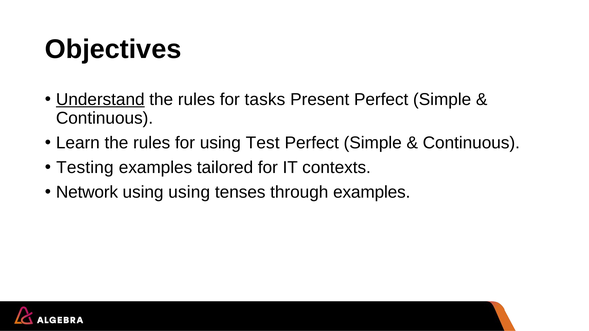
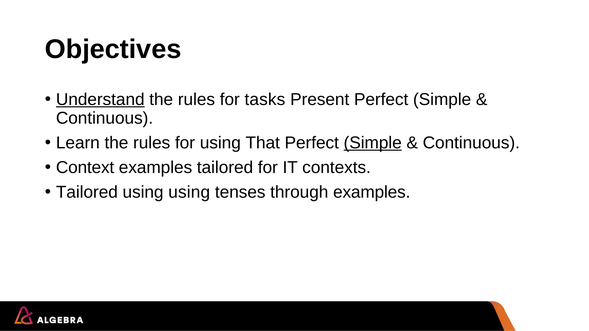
Test: Test -> That
Simple at (373, 143) underline: none -> present
Testing: Testing -> Context
Network at (87, 192): Network -> Tailored
